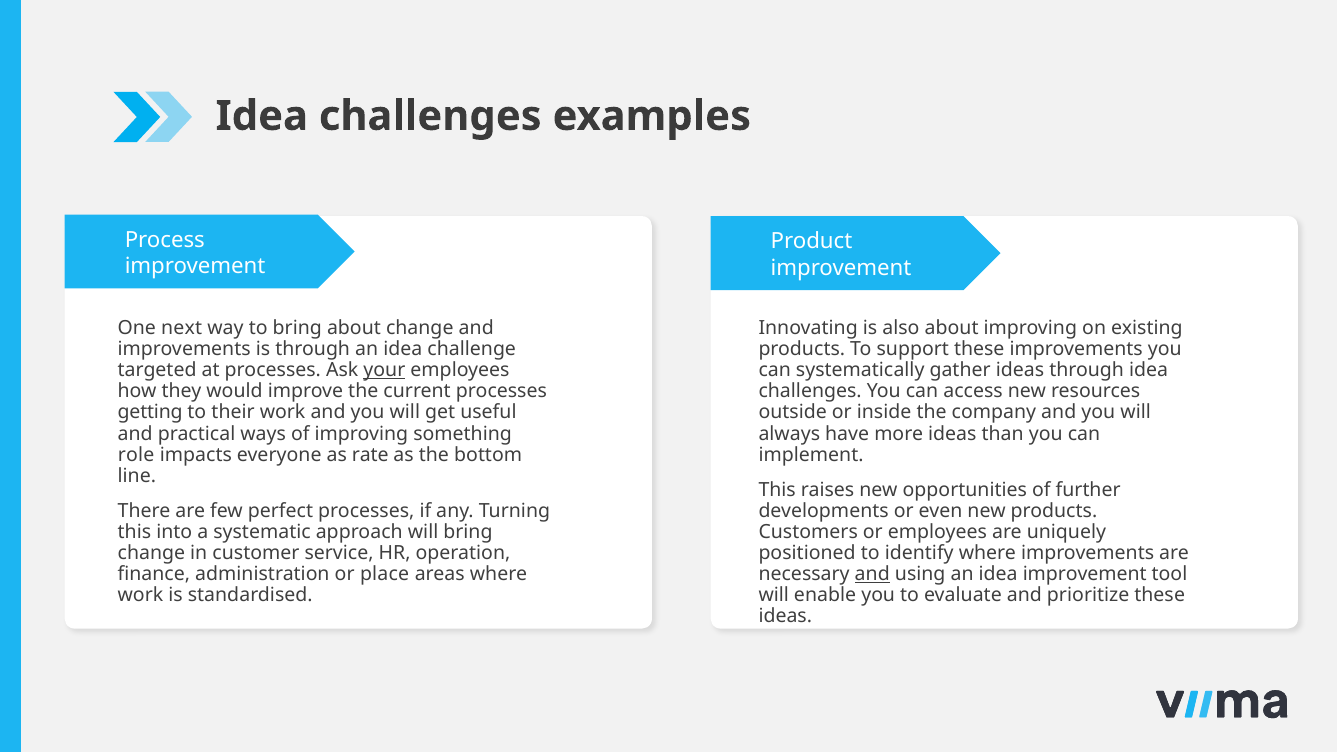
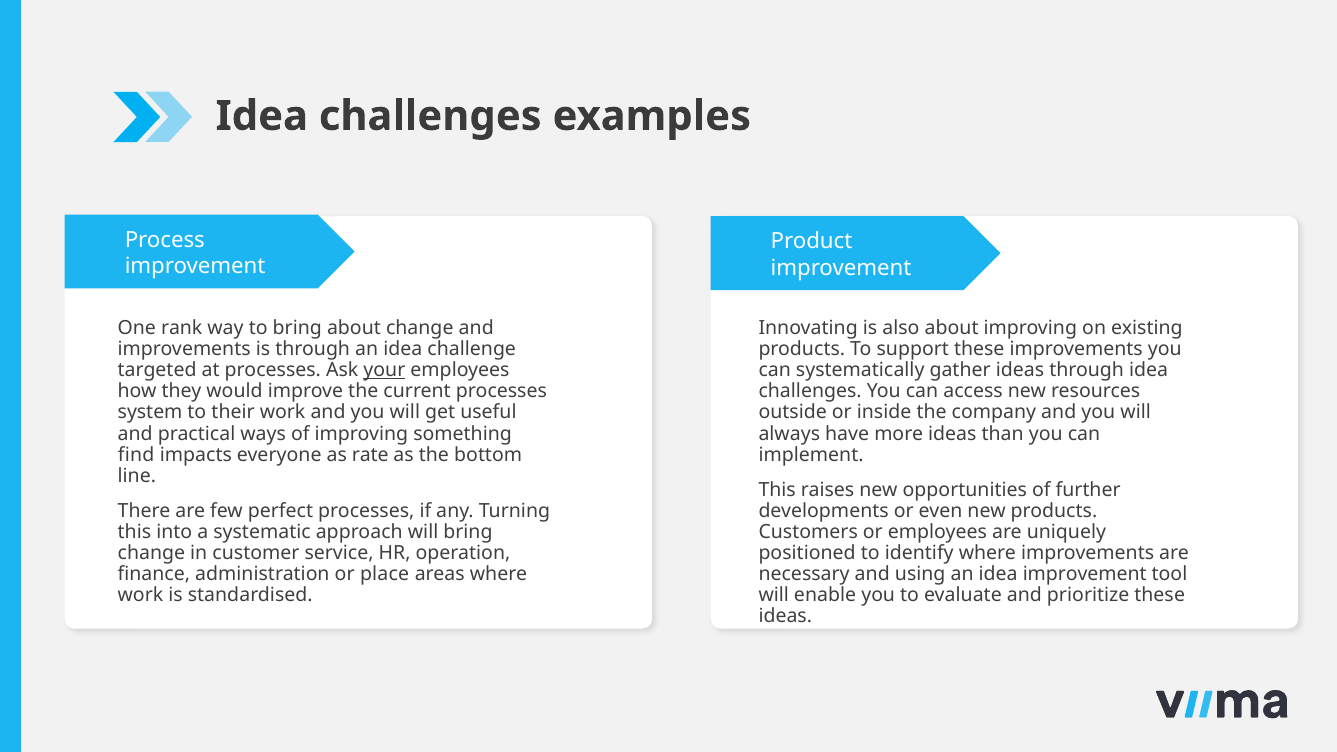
next: next -> rank
getting: getting -> system
role: role -> find
and at (872, 574) underline: present -> none
